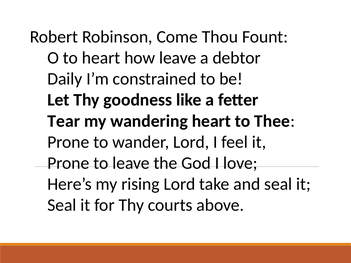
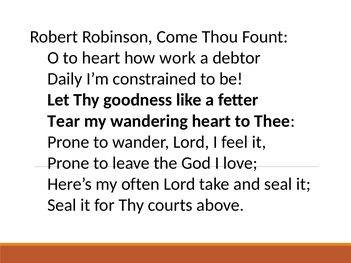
how leave: leave -> work
rising: rising -> often
